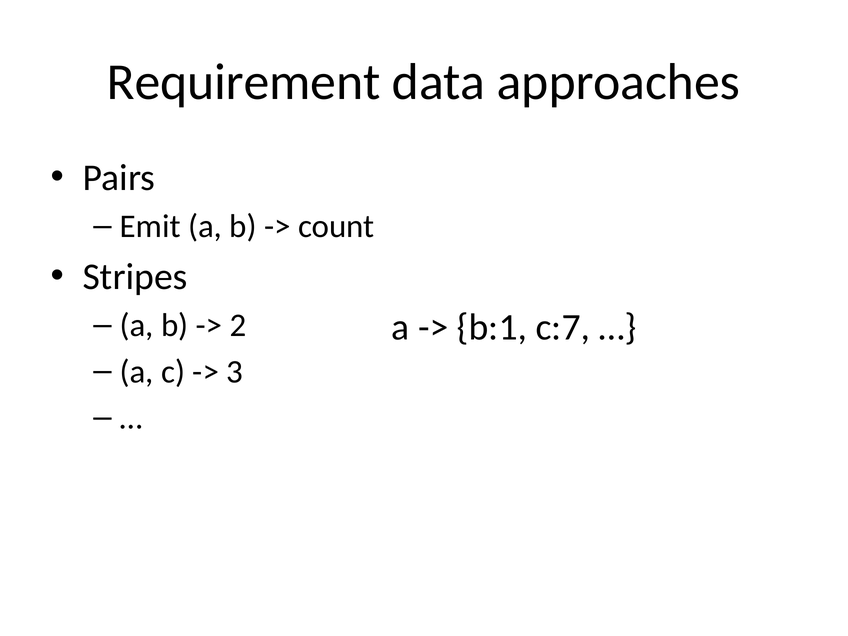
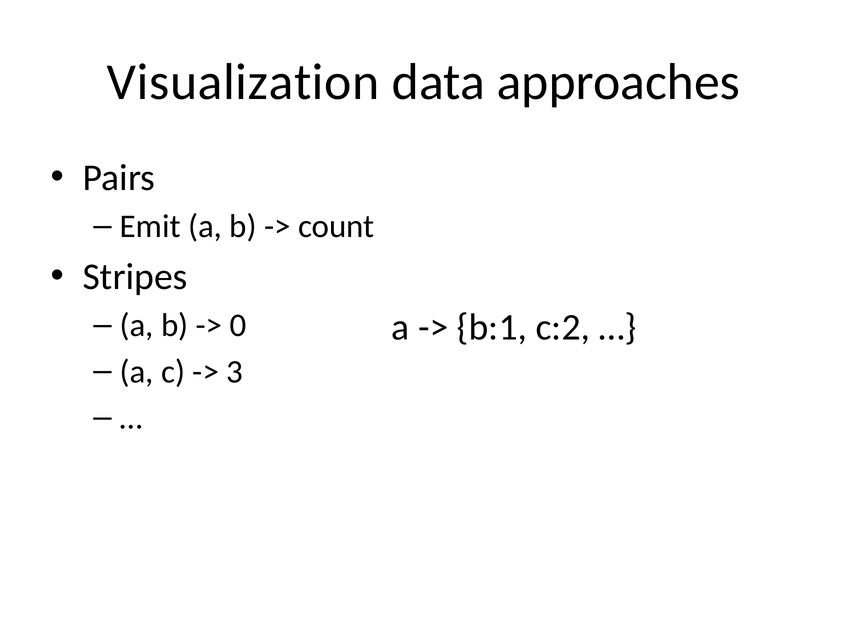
Requirement: Requirement -> Visualization
2: 2 -> 0
c:7: c:7 -> c:2
